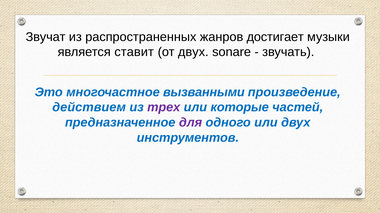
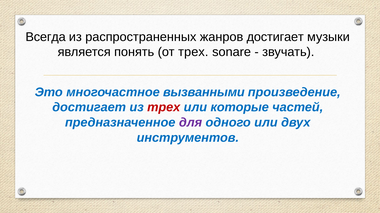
Звучат: Звучат -> Всегда
ставит: ставит -> понять
от двух: двух -> трех
действием at (89, 108): действием -> достигает
трех at (164, 108) colour: purple -> red
